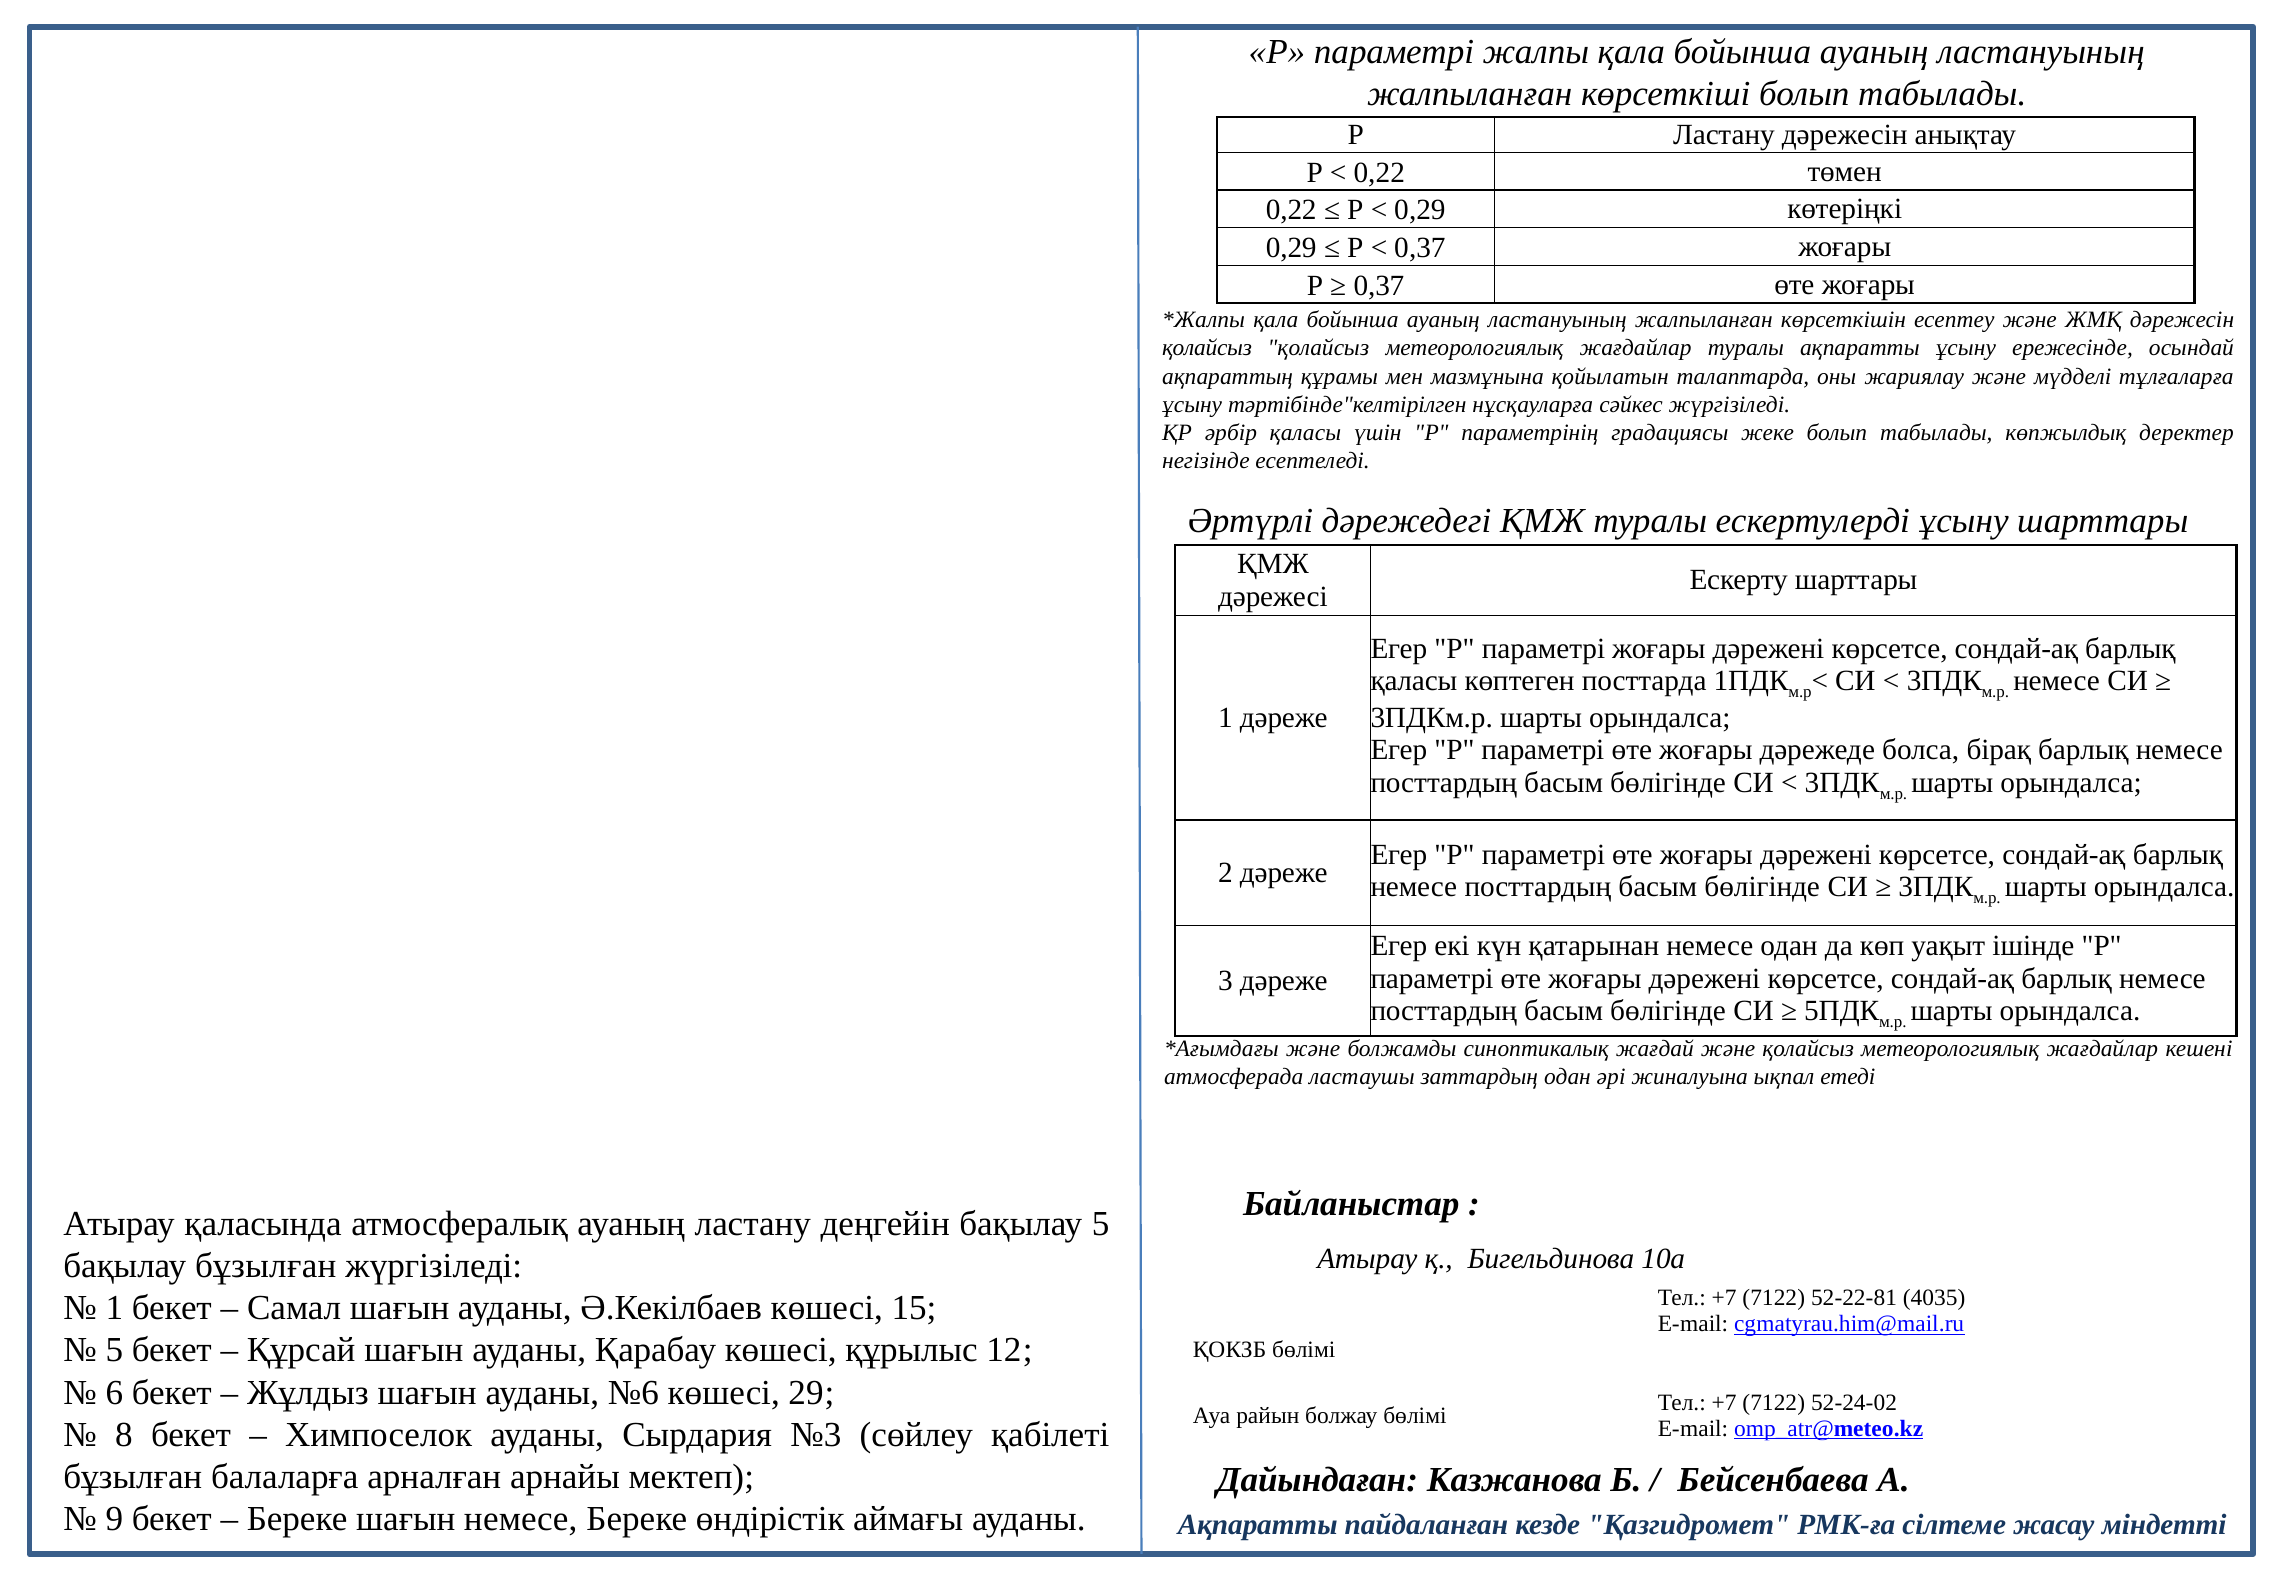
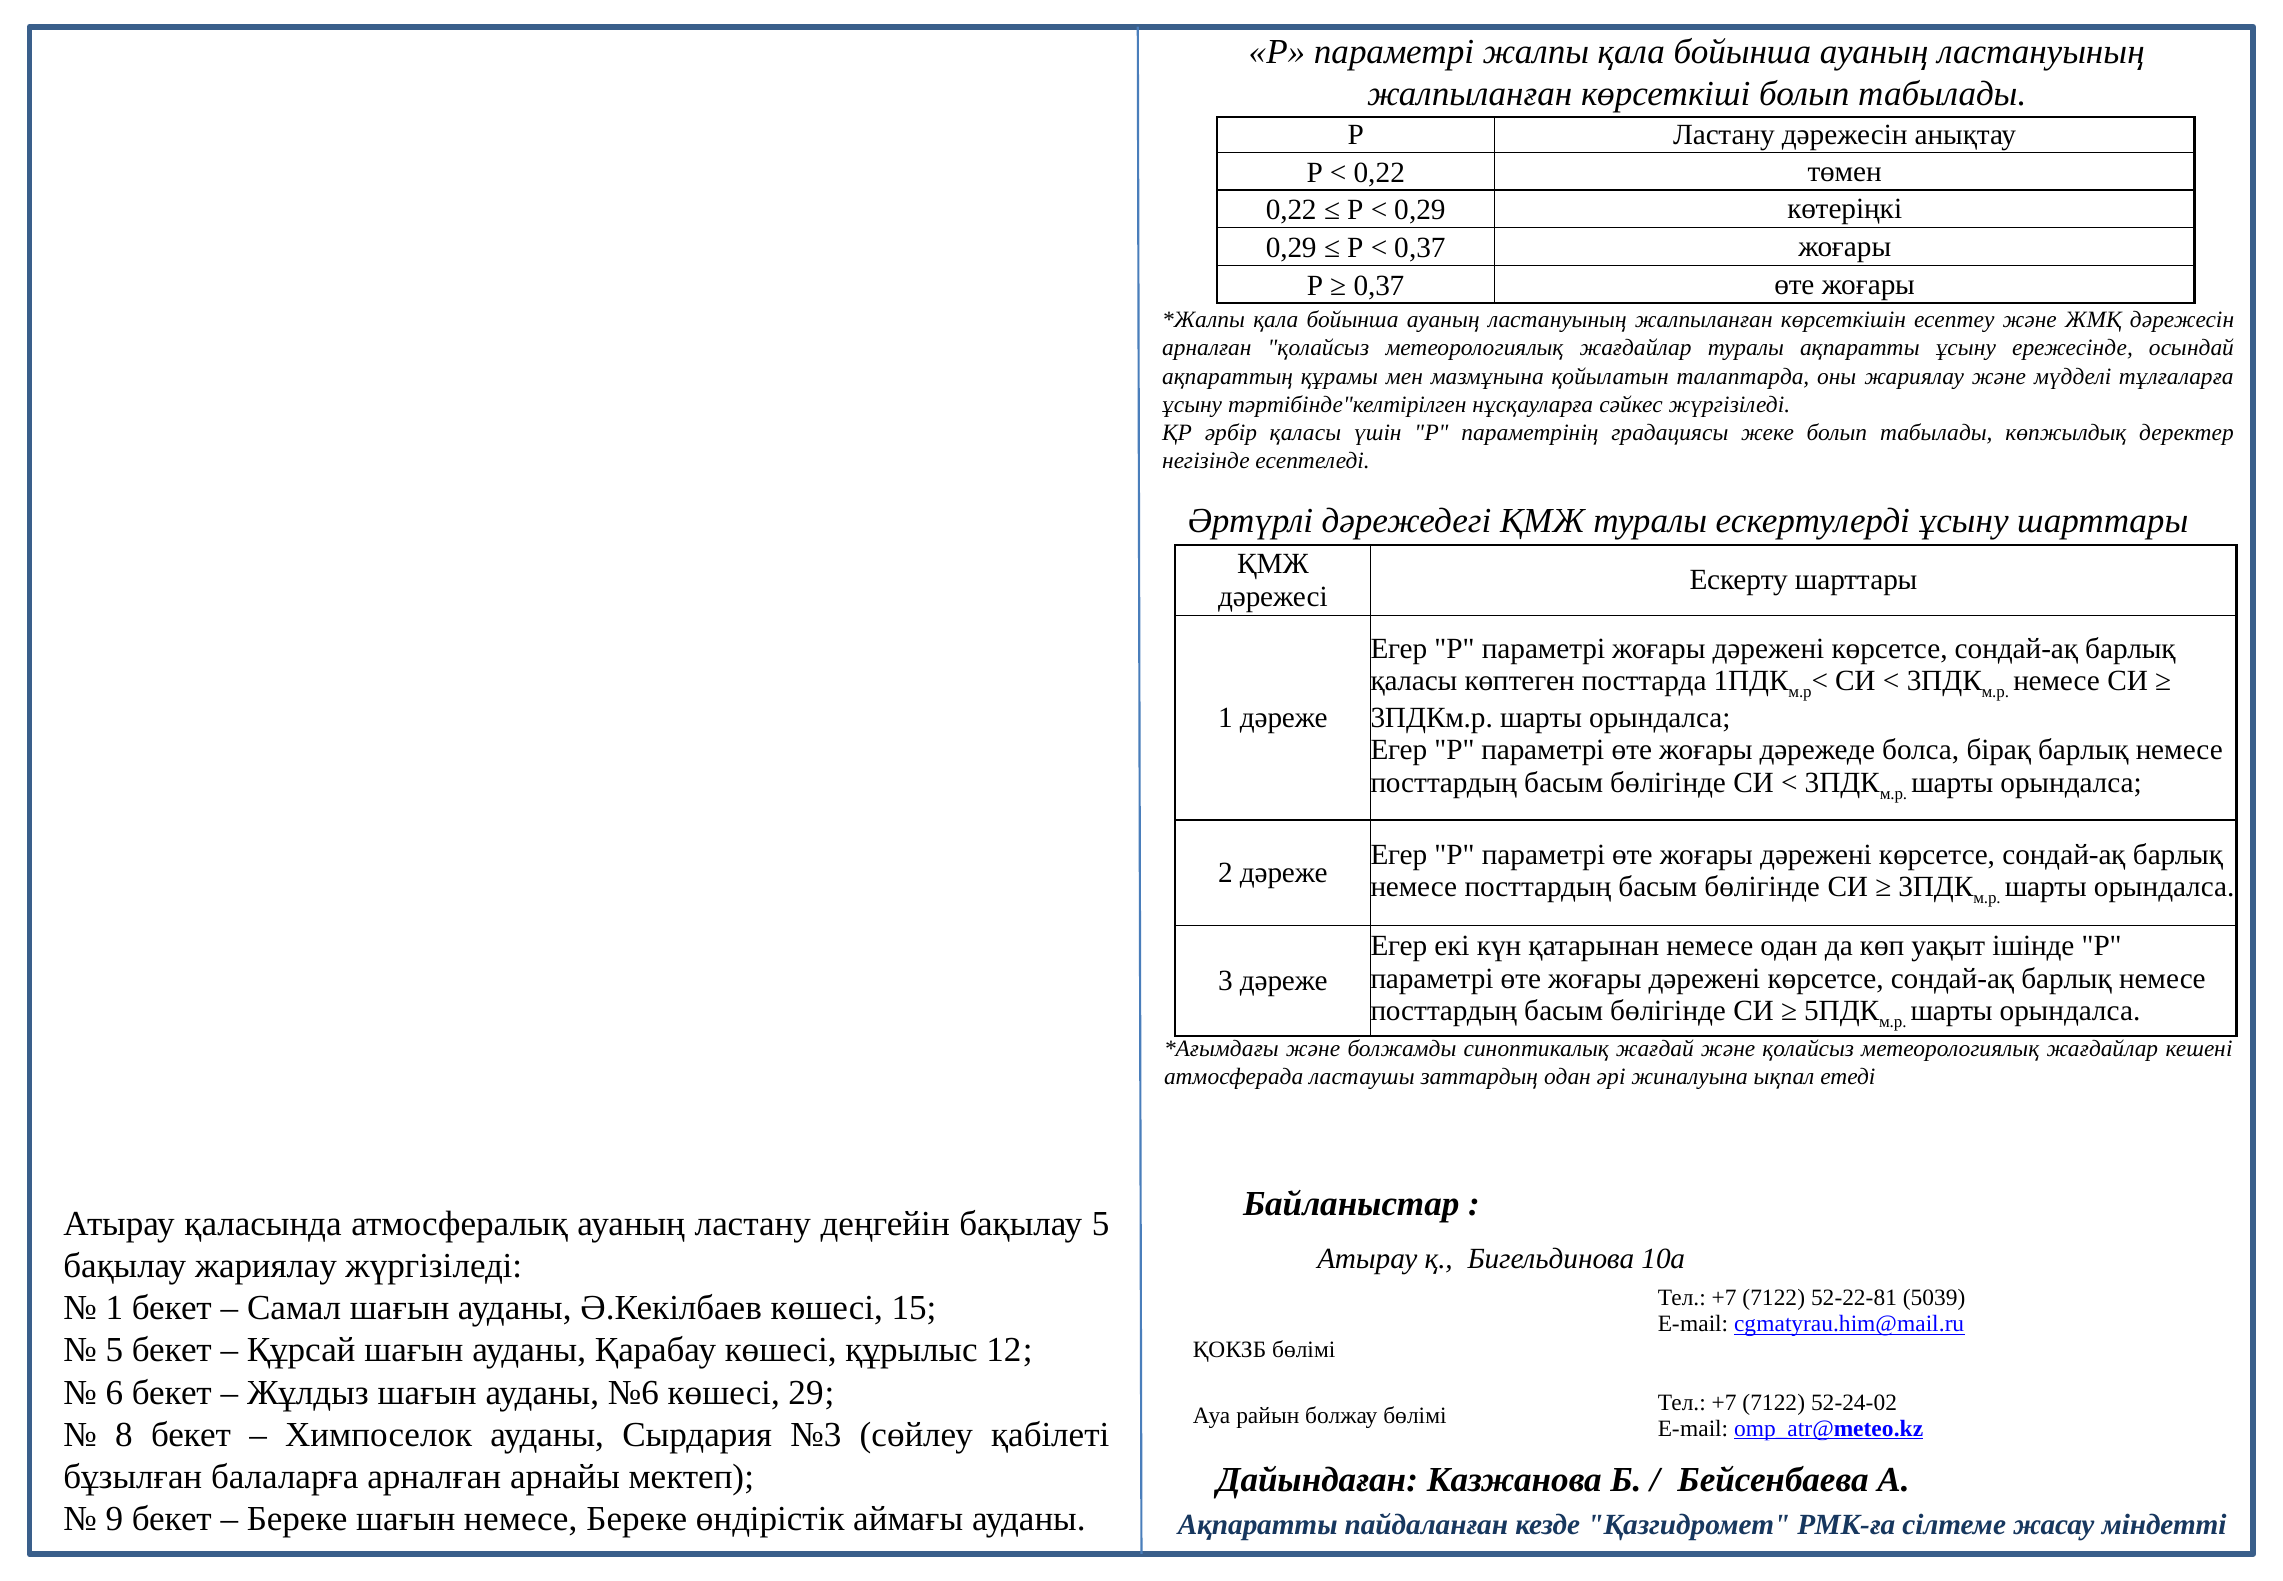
қолайсыз at (1207, 348): қолайсыз -> арналған
бақылау бұзылған: бұзылған -> жариялау
4035: 4035 -> 5039
